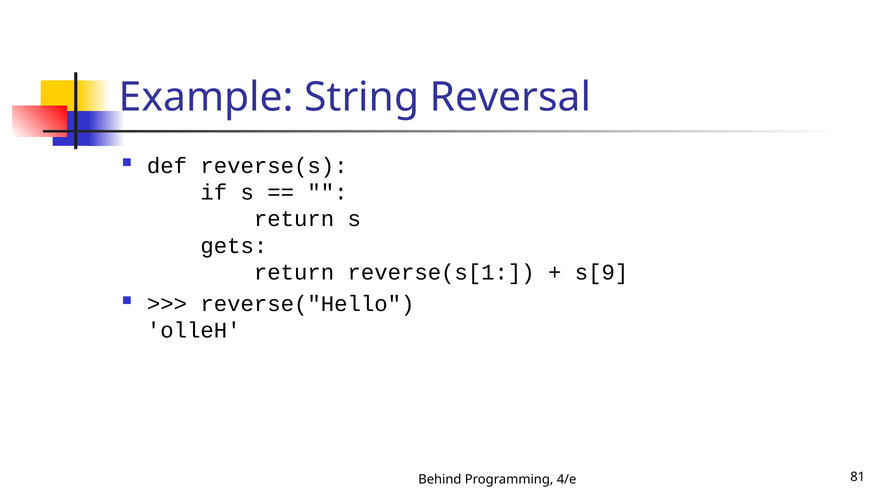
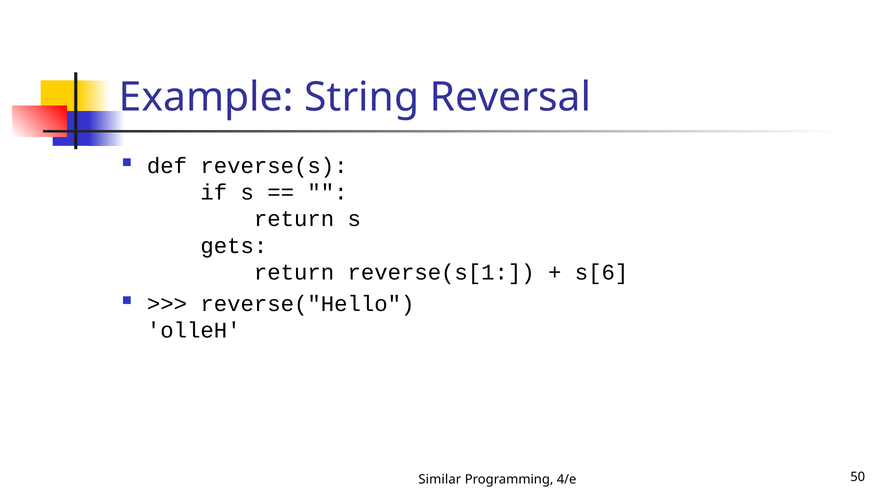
s[9: s[9 -> s[6
Behind: Behind -> Similar
81: 81 -> 50
